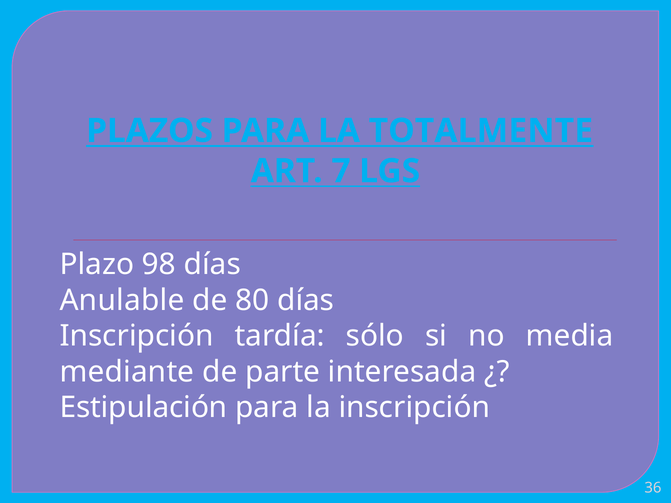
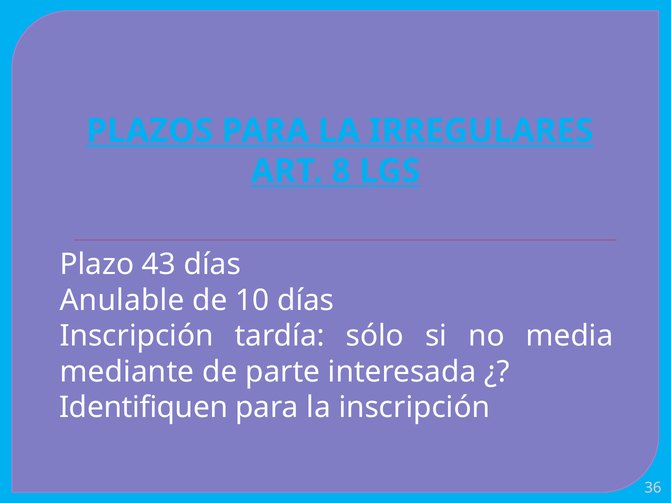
TOTALMENTE: TOTALMENTE -> IRREGULARES
7: 7 -> 8
98: 98 -> 43
80: 80 -> 10
Estipulación: Estipulación -> Identifiquen
